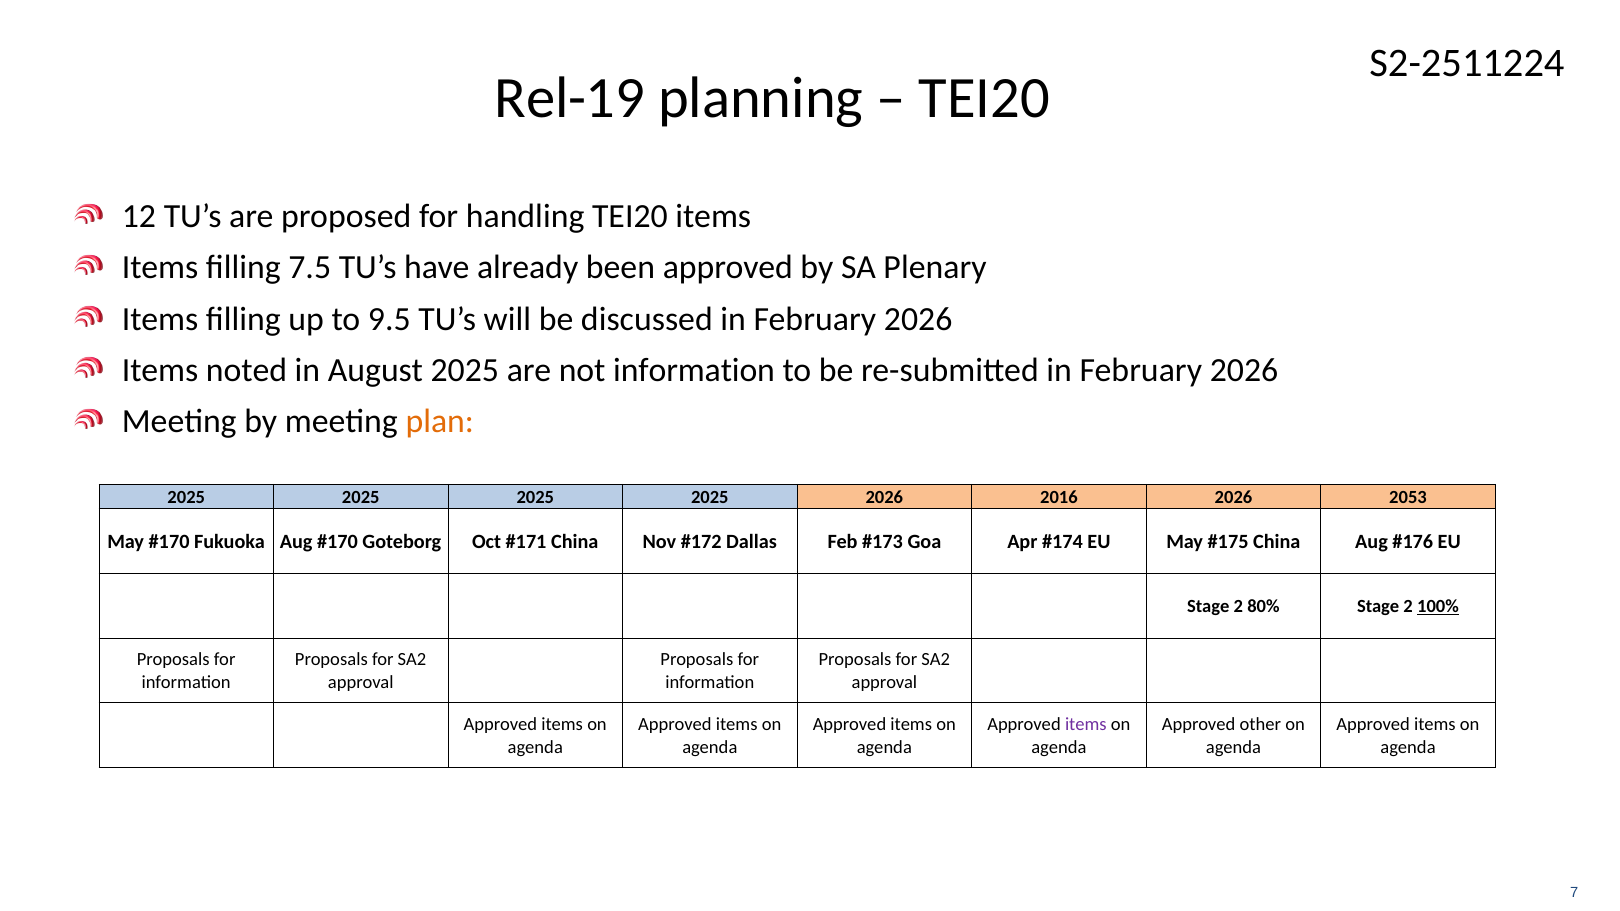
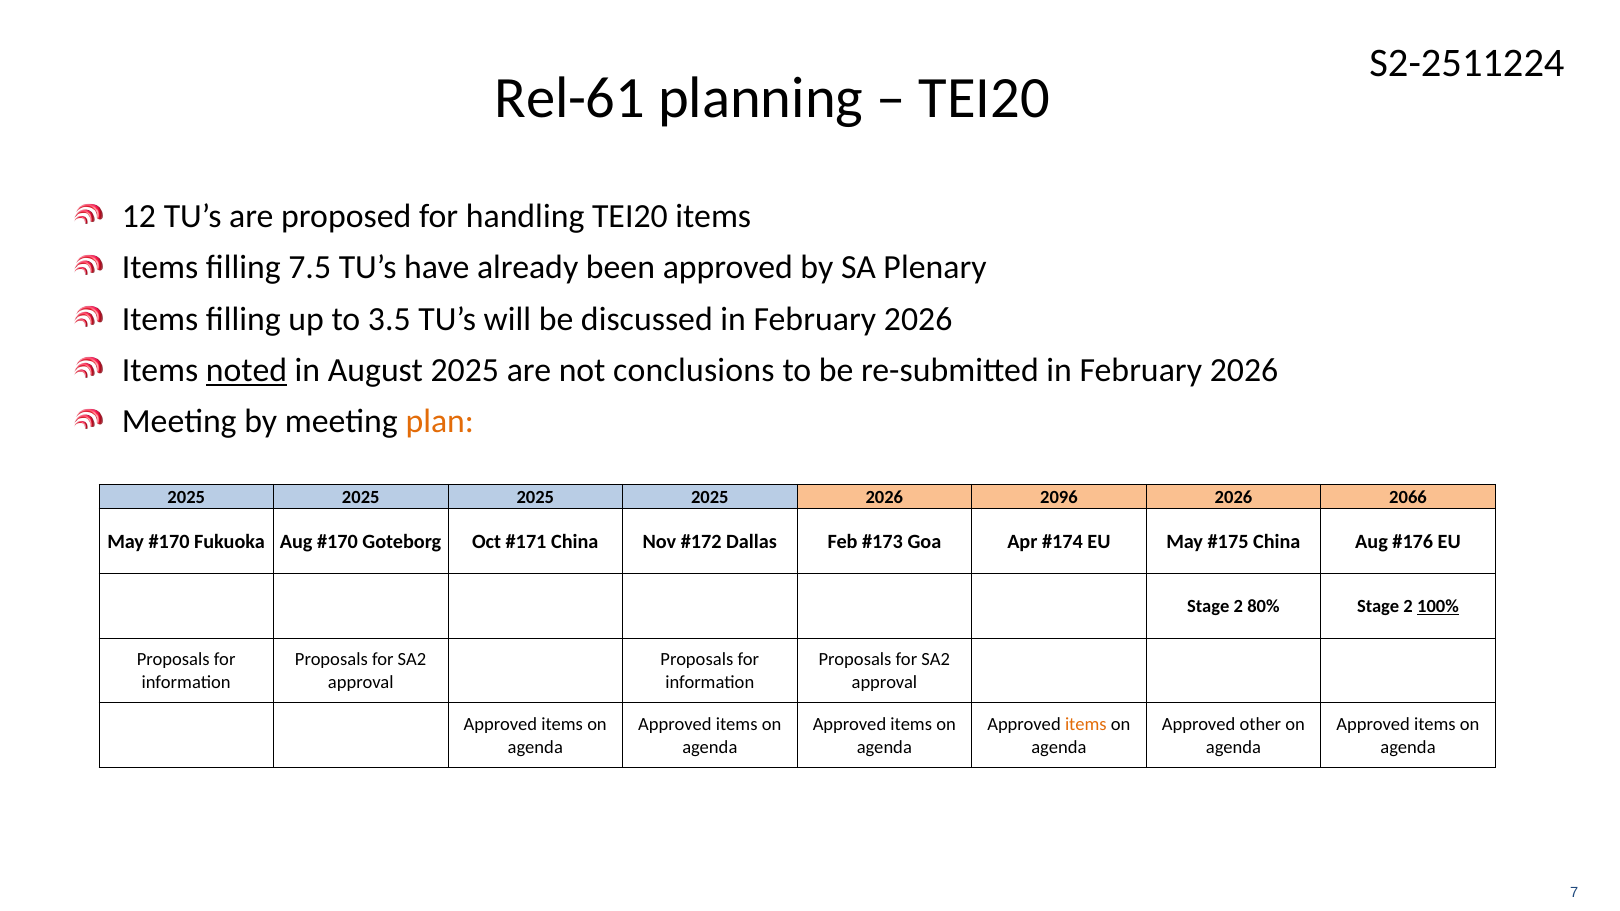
Rel-19: Rel-19 -> Rel-61
9.5: 9.5 -> 3.5
noted underline: none -> present
not information: information -> conclusions
2016: 2016 -> 2096
2053: 2053 -> 2066
items at (1086, 725) colour: purple -> orange
